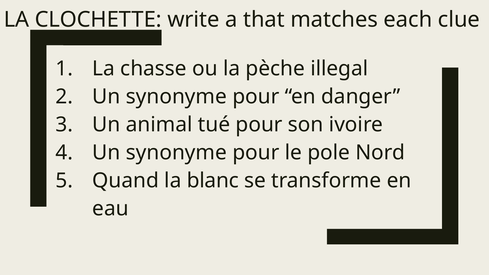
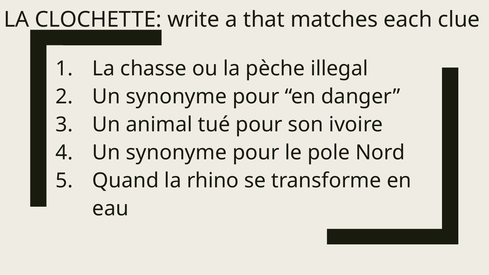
blanc: blanc -> rhino
